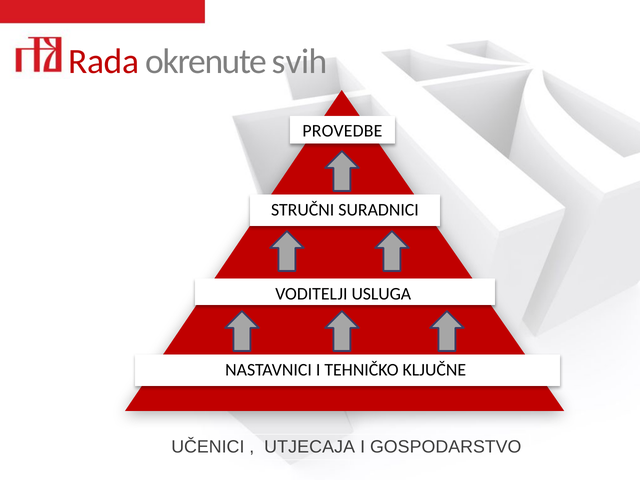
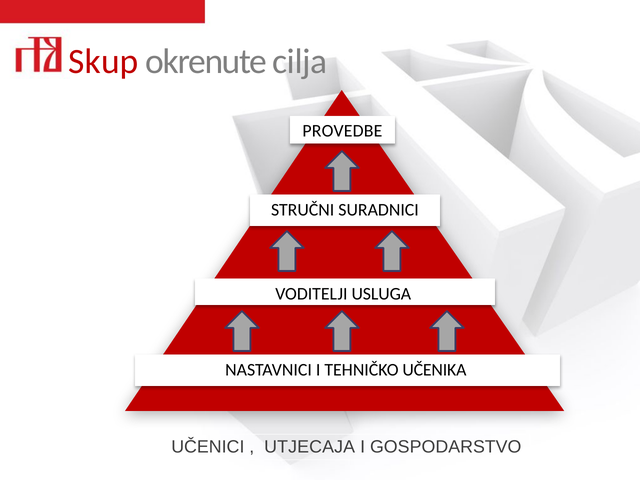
Rada: Rada -> Skup
svih: svih -> cilja
KLJUČNE: KLJUČNE -> UČENIKA
